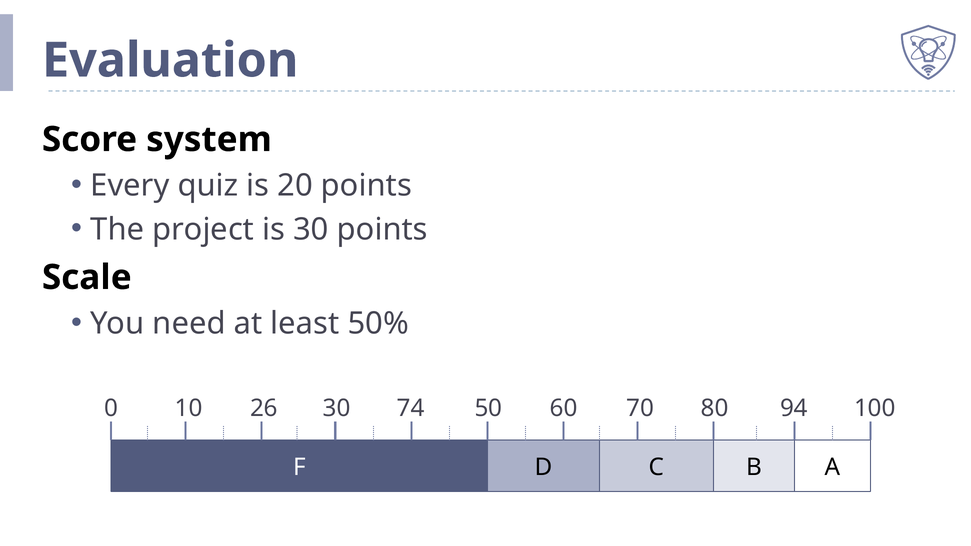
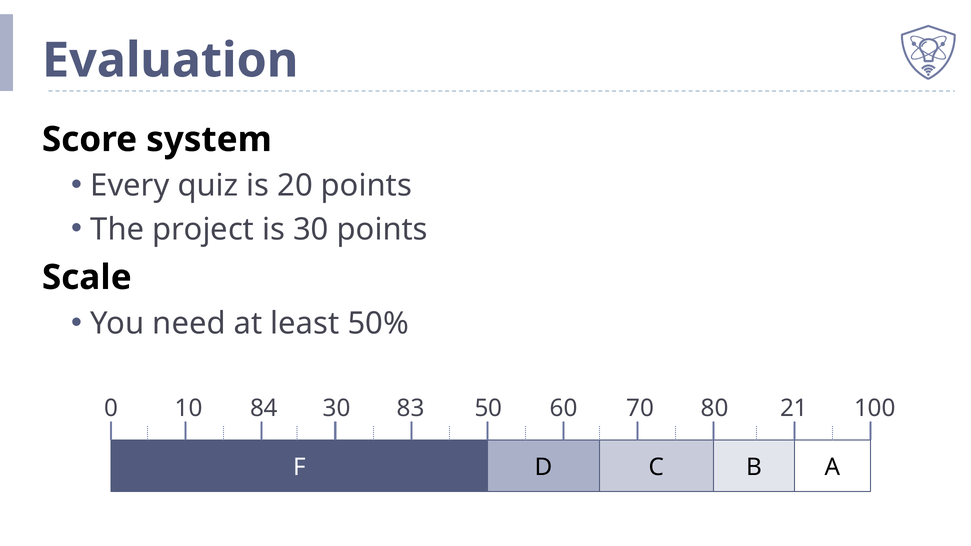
26: 26 -> 84
74: 74 -> 83
94: 94 -> 21
